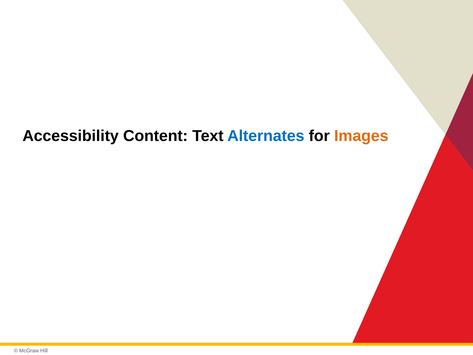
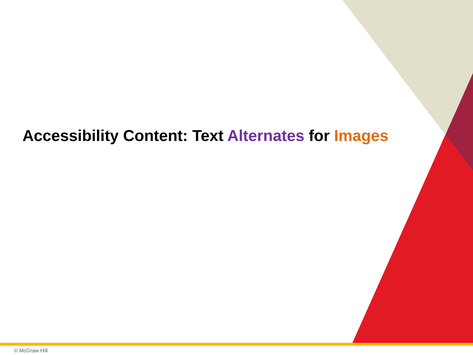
Alternates colour: blue -> purple
